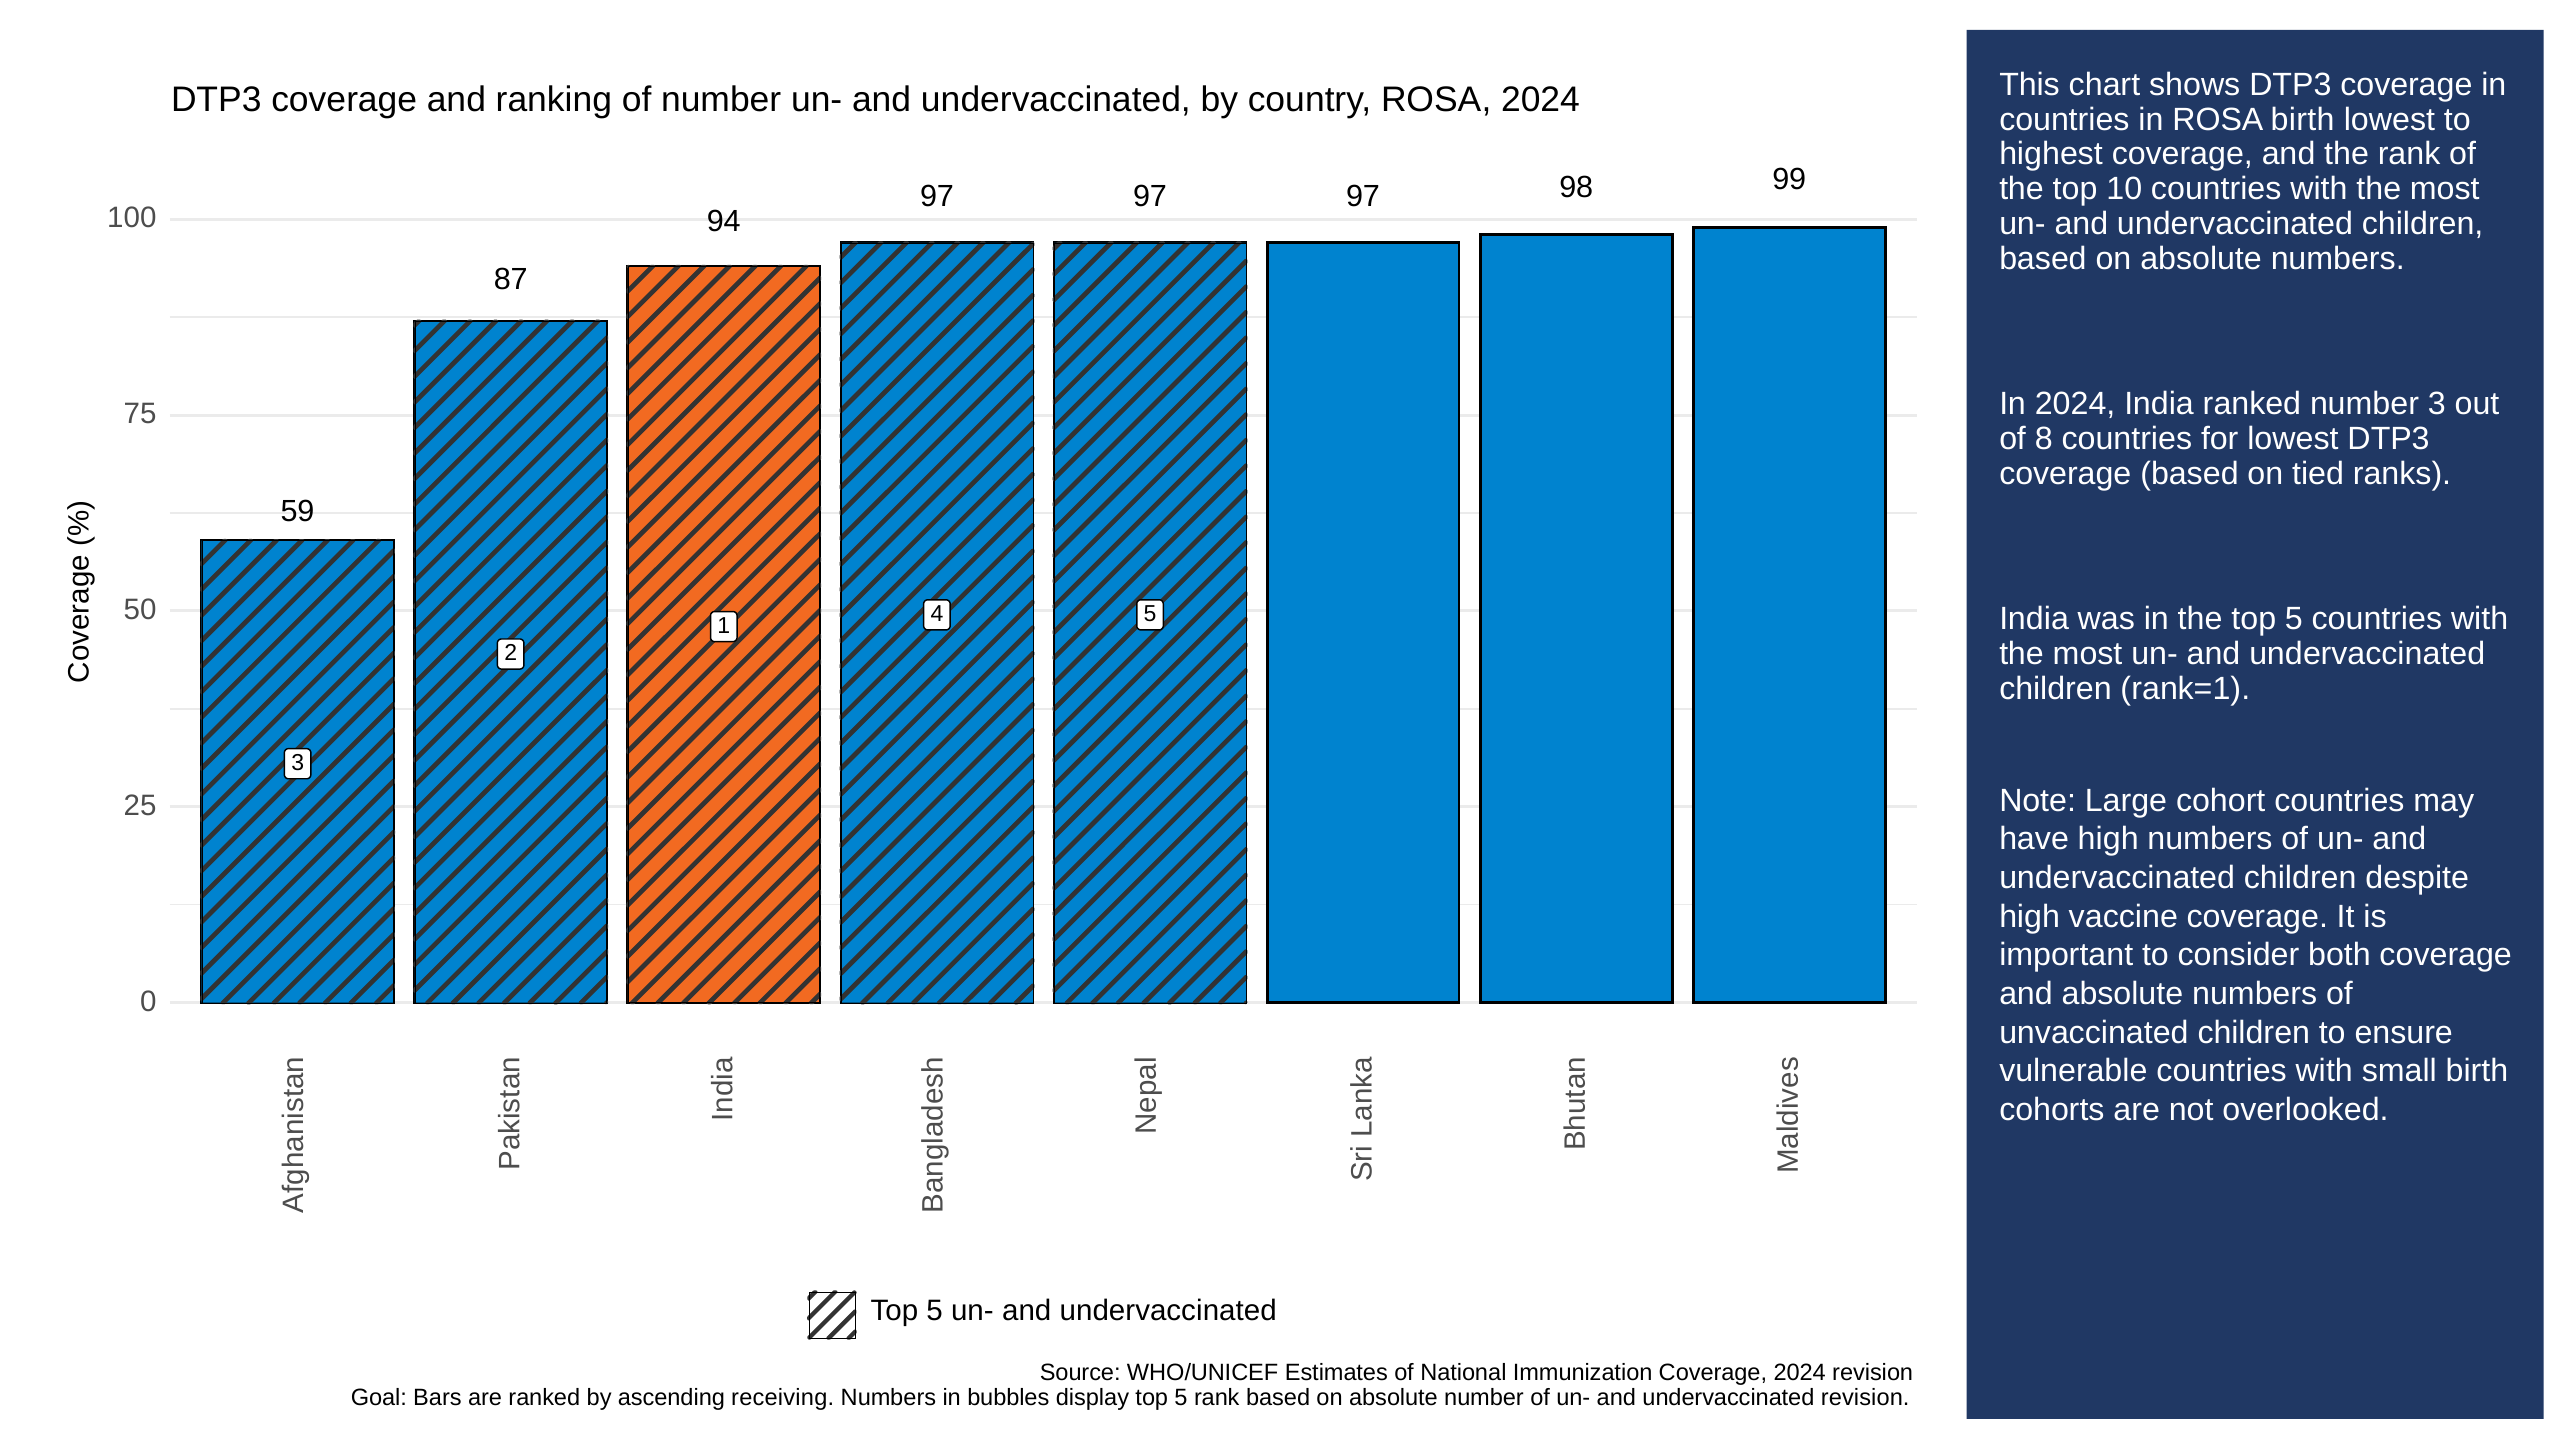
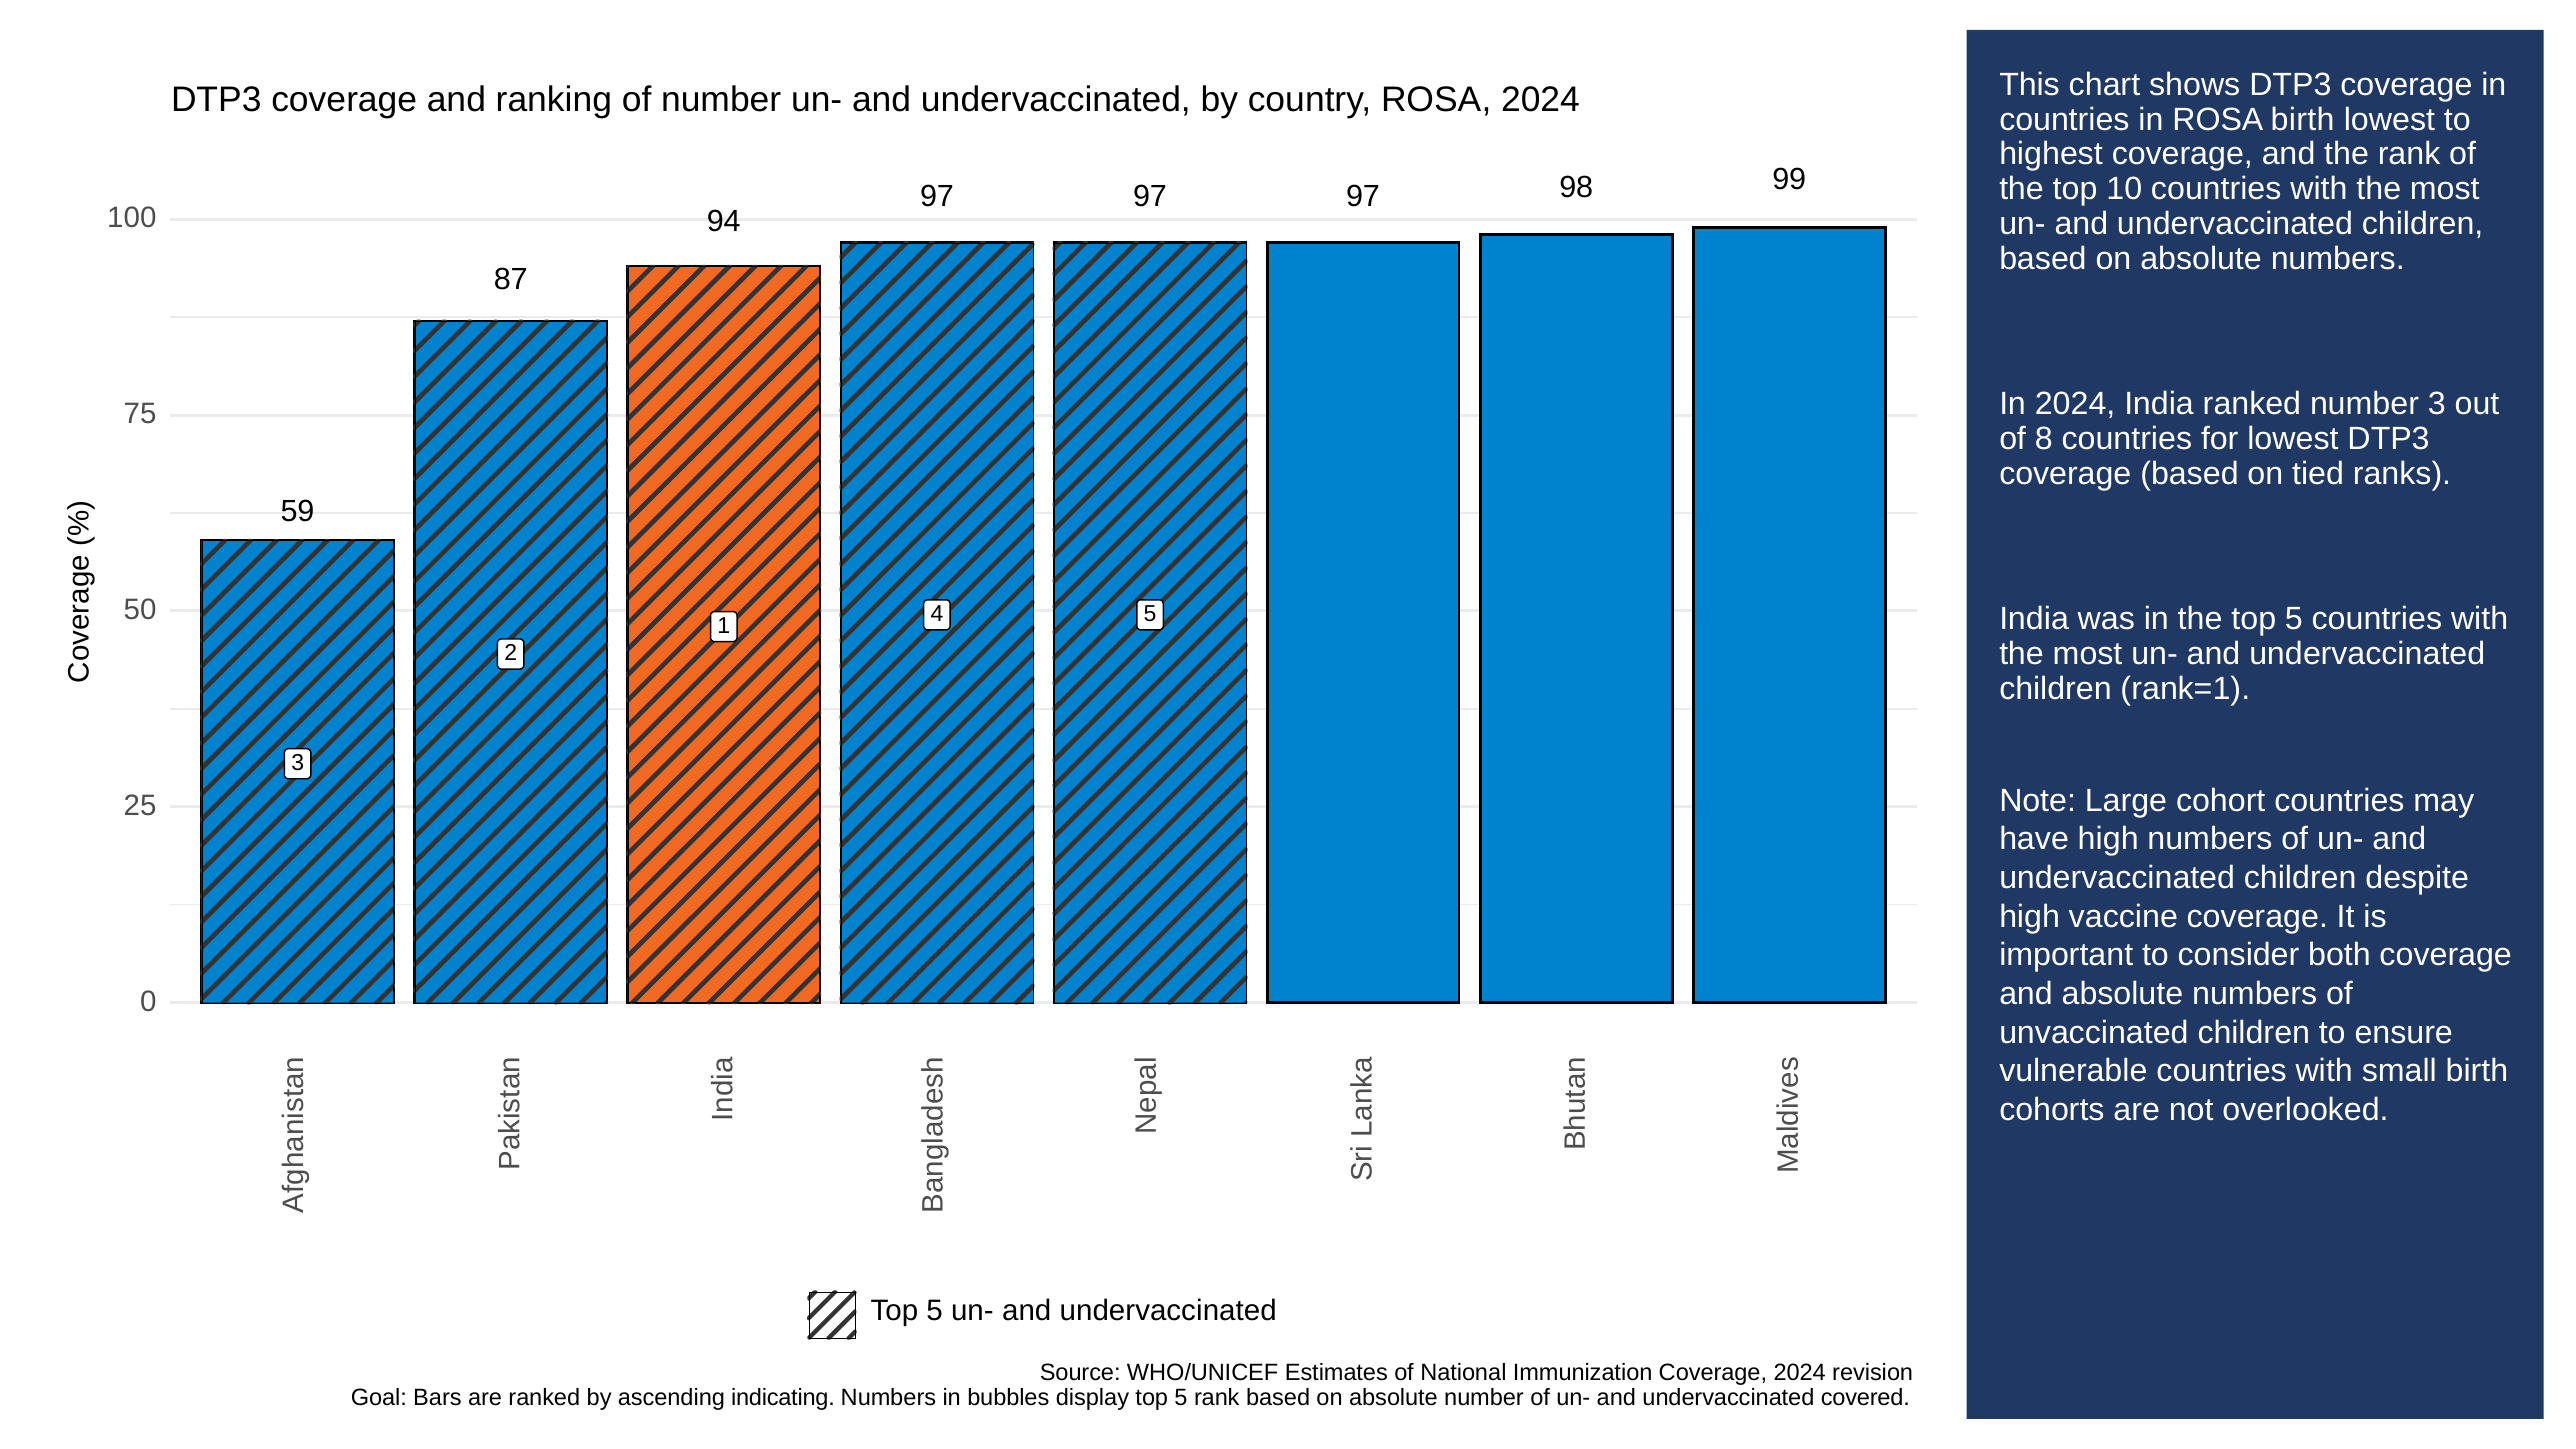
receiving: receiving -> indicating
undervaccinated revision: revision -> covered
